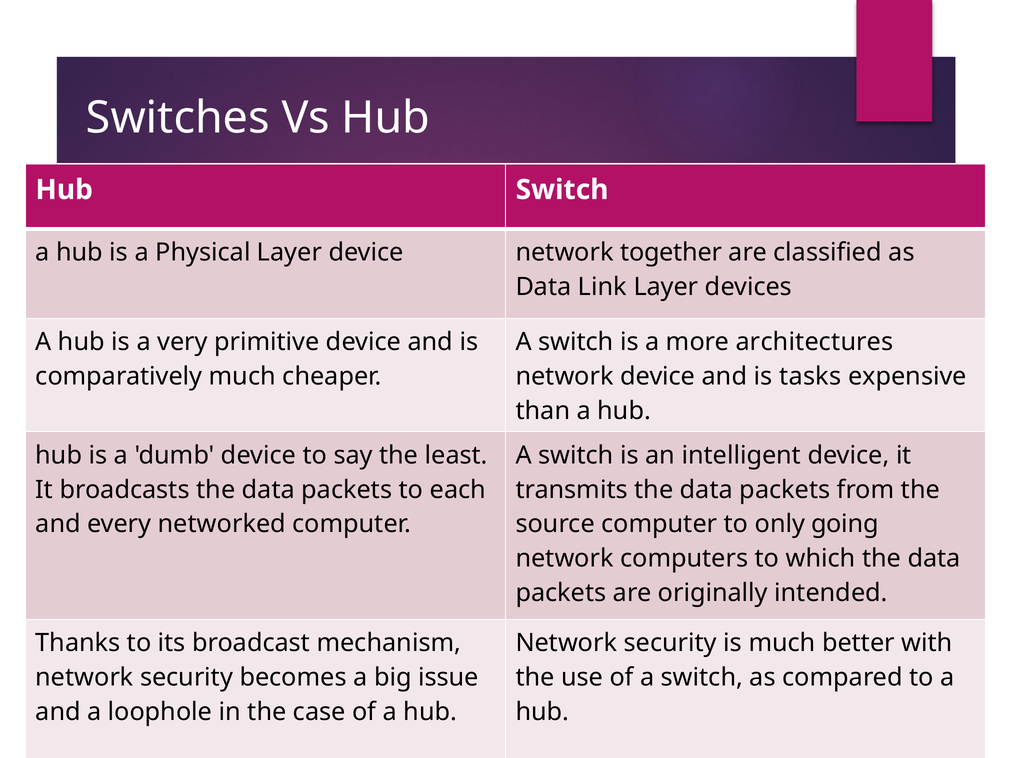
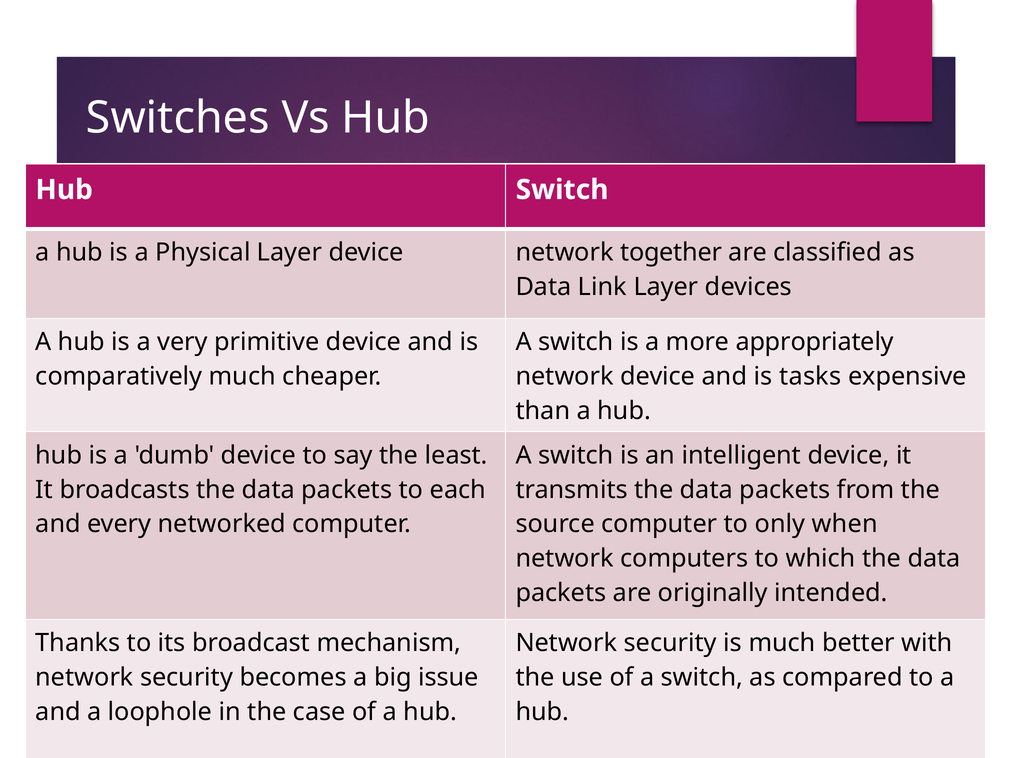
architectures: architectures -> appropriately
going: going -> when
